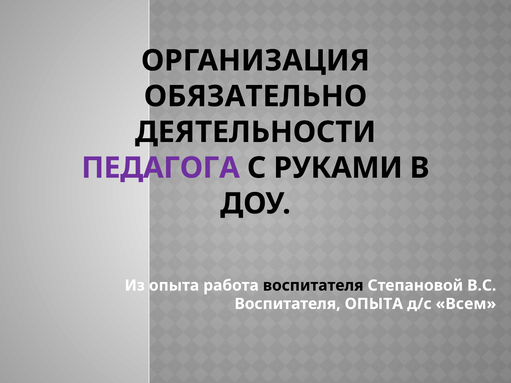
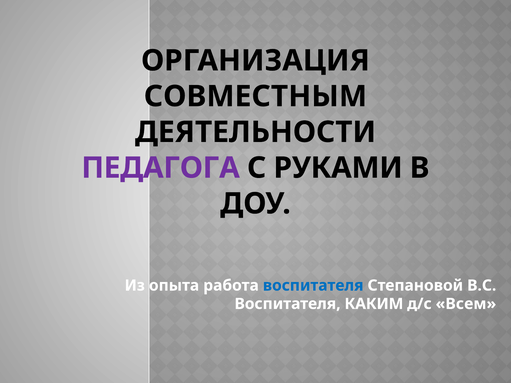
ОБЯЗАТЕЛЬНО: ОБЯЗАТЕЛЬНО -> СОВМЕСТНЫМ
воспитателя at (313, 286) colour: black -> blue
Воспитателя ОПЫТА: ОПЫТА -> КАКИМ
